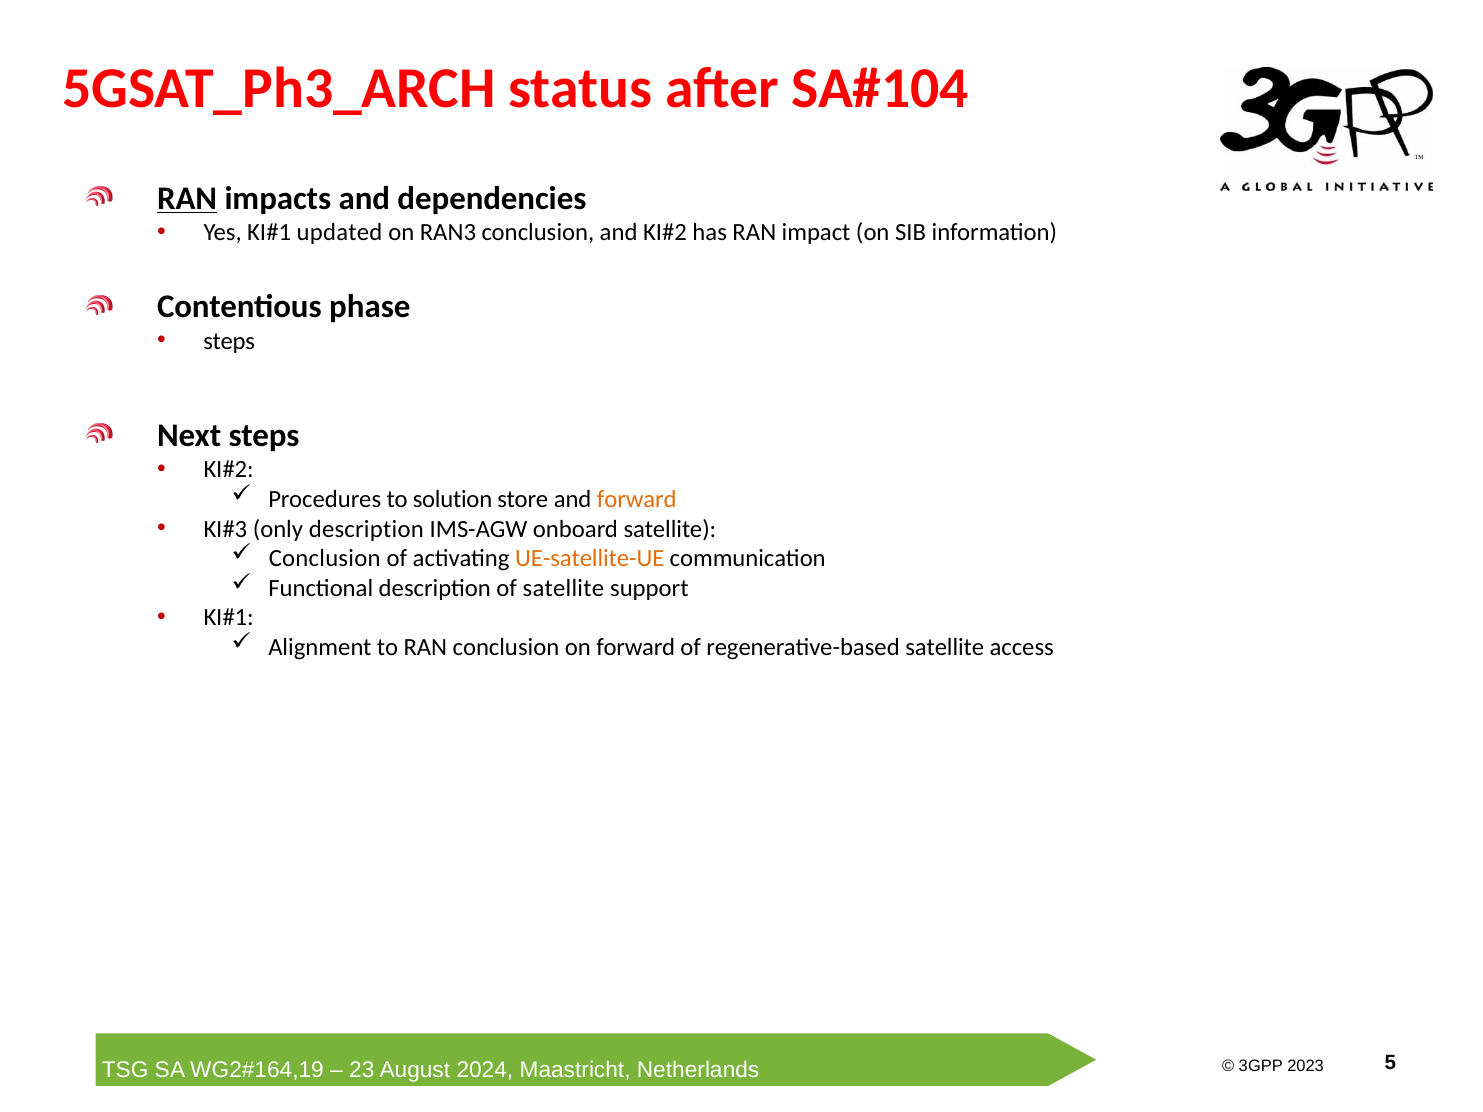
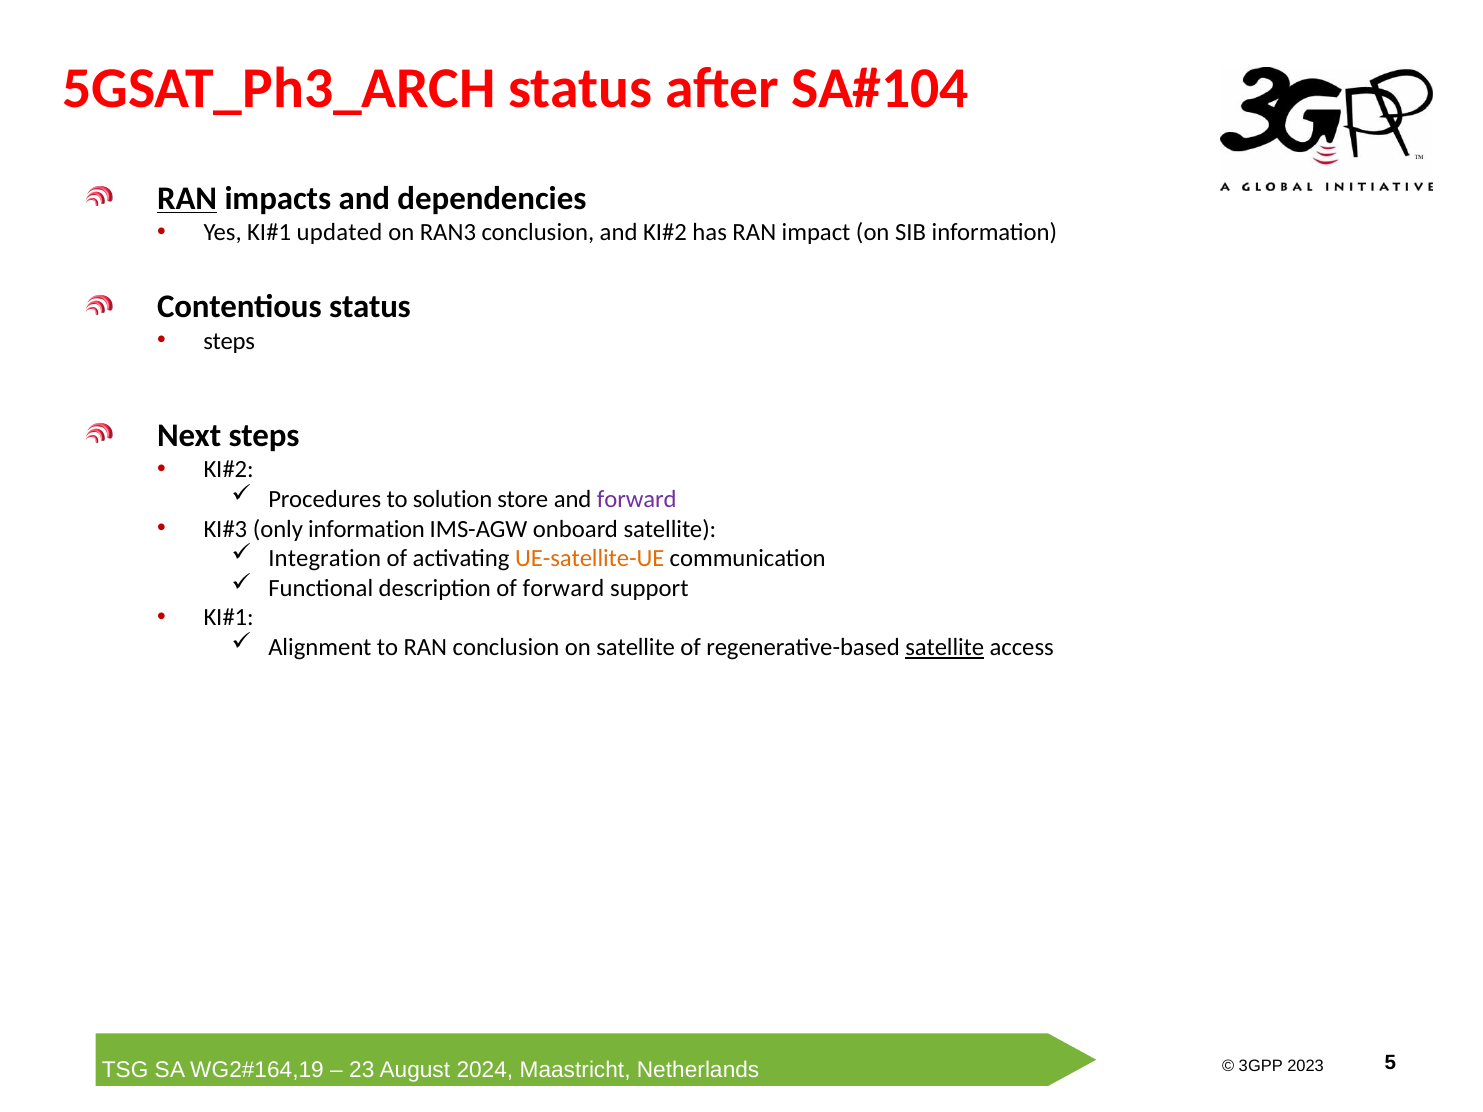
Contentious phase: phase -> status
forward at (637, 499) colour: orange -> purple
only description: description -> information
Conclusion at (325, 559): Conclusion -> Integration
of satellite: satellite -> forward
on forward: forward -> satellite
satellite at (945, 648) underline: none -> present
